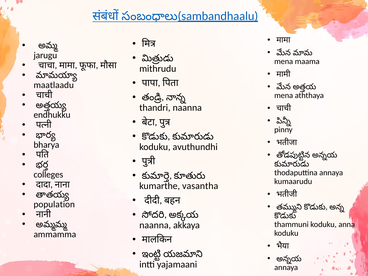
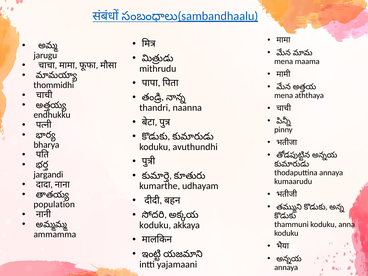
maatlaadu: maatlaadu -> thommidhi
colleges: colleges -> jargandi
vasantha: vasantha -> udhayam
naanna at (155, 225): naanna -> koduku
